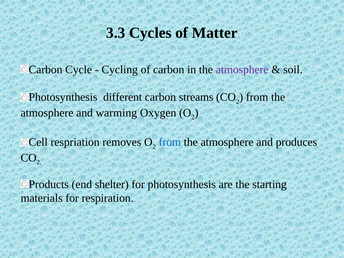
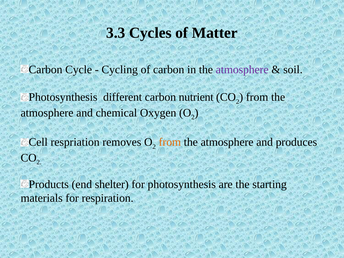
streams: streams -> nutrient
warming: warming -> chemical
from at (170, 142) colour: blue -> orange
